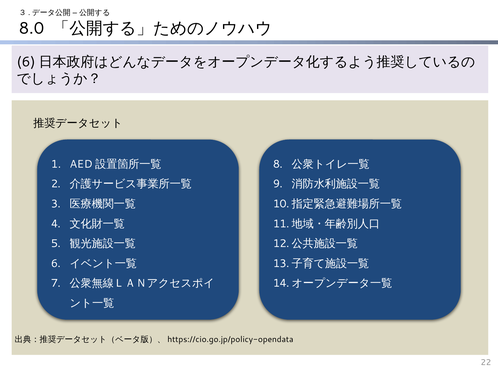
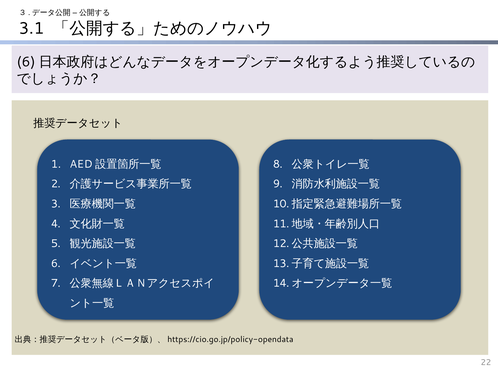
8.0: 8.0 -> 3.1
